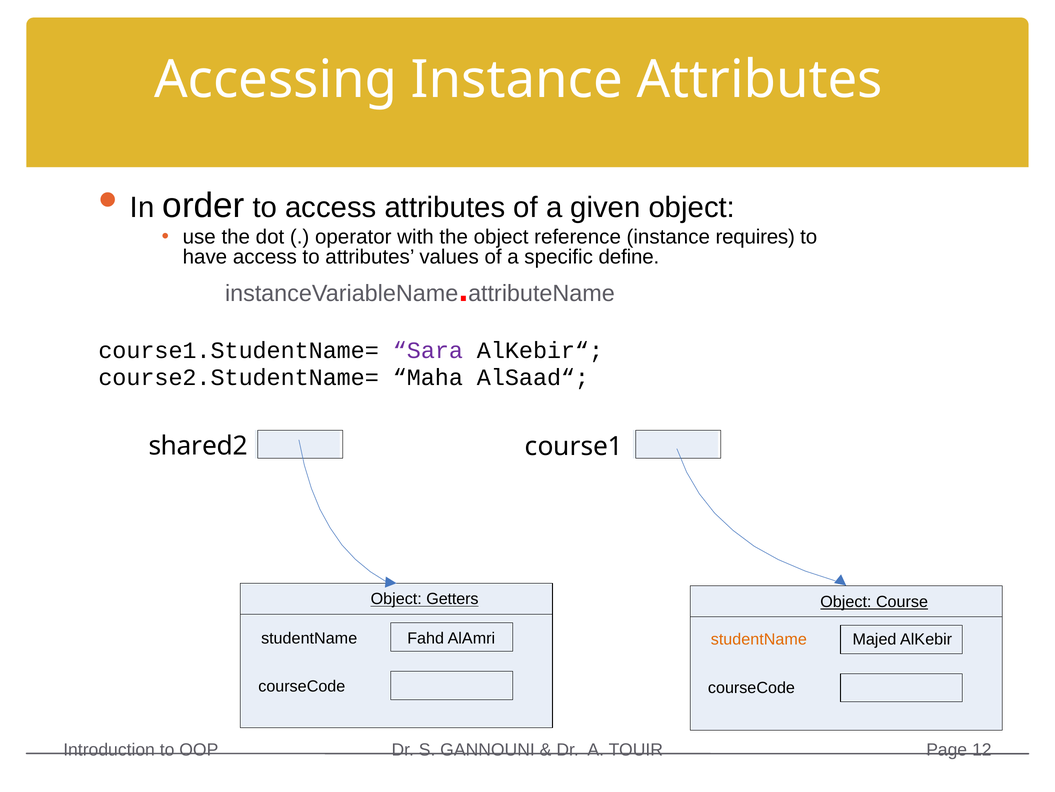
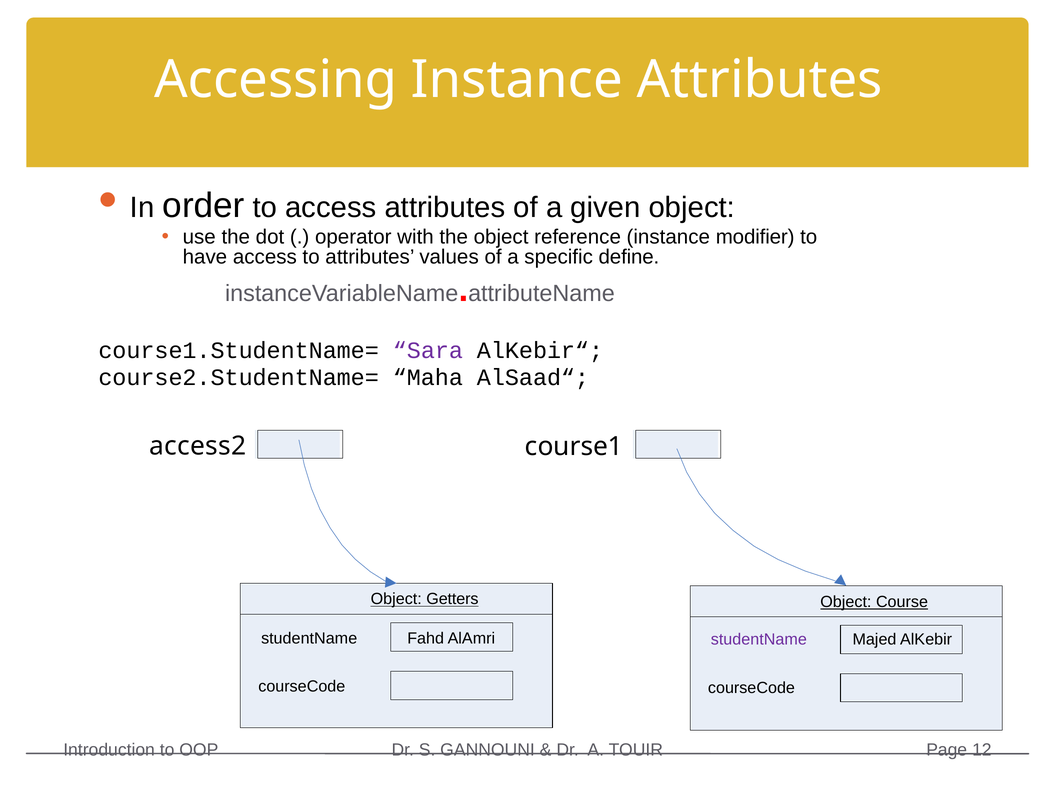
requires: requires -> modifier
shared2: shared2 -> access2
studentName at (759, 639) colour: orange -> purple
